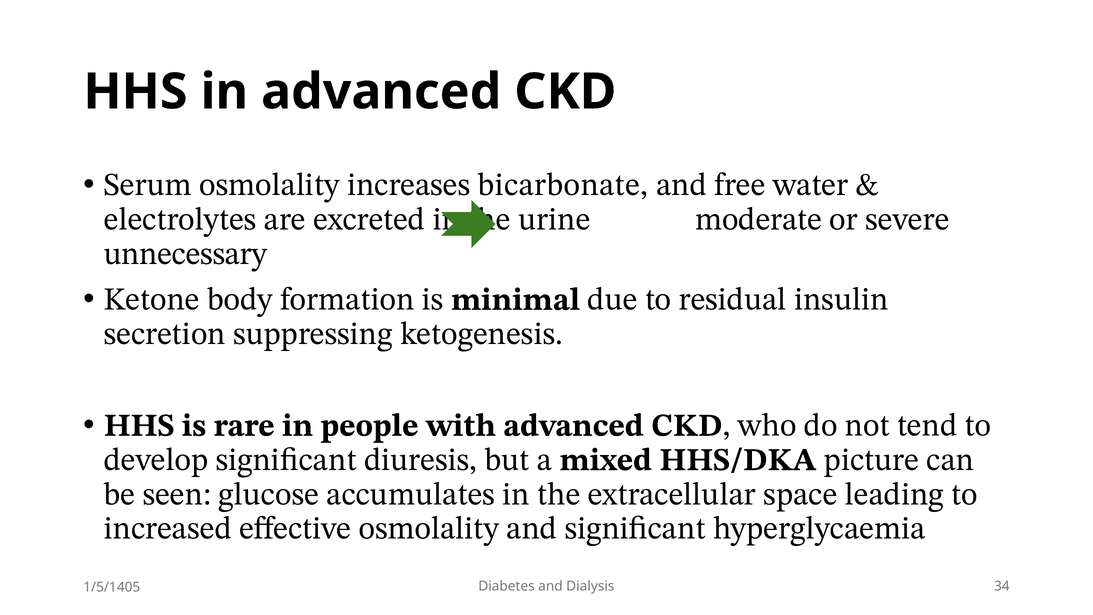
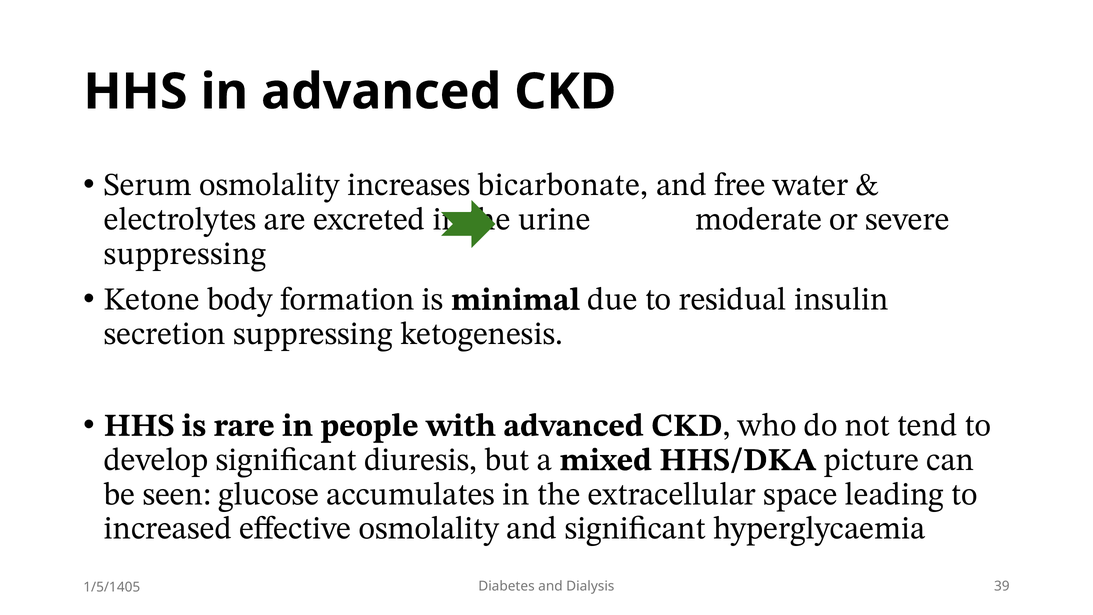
unnecessary at (185, 253): unnecessary -> suppressing
34: 34 -> 39
